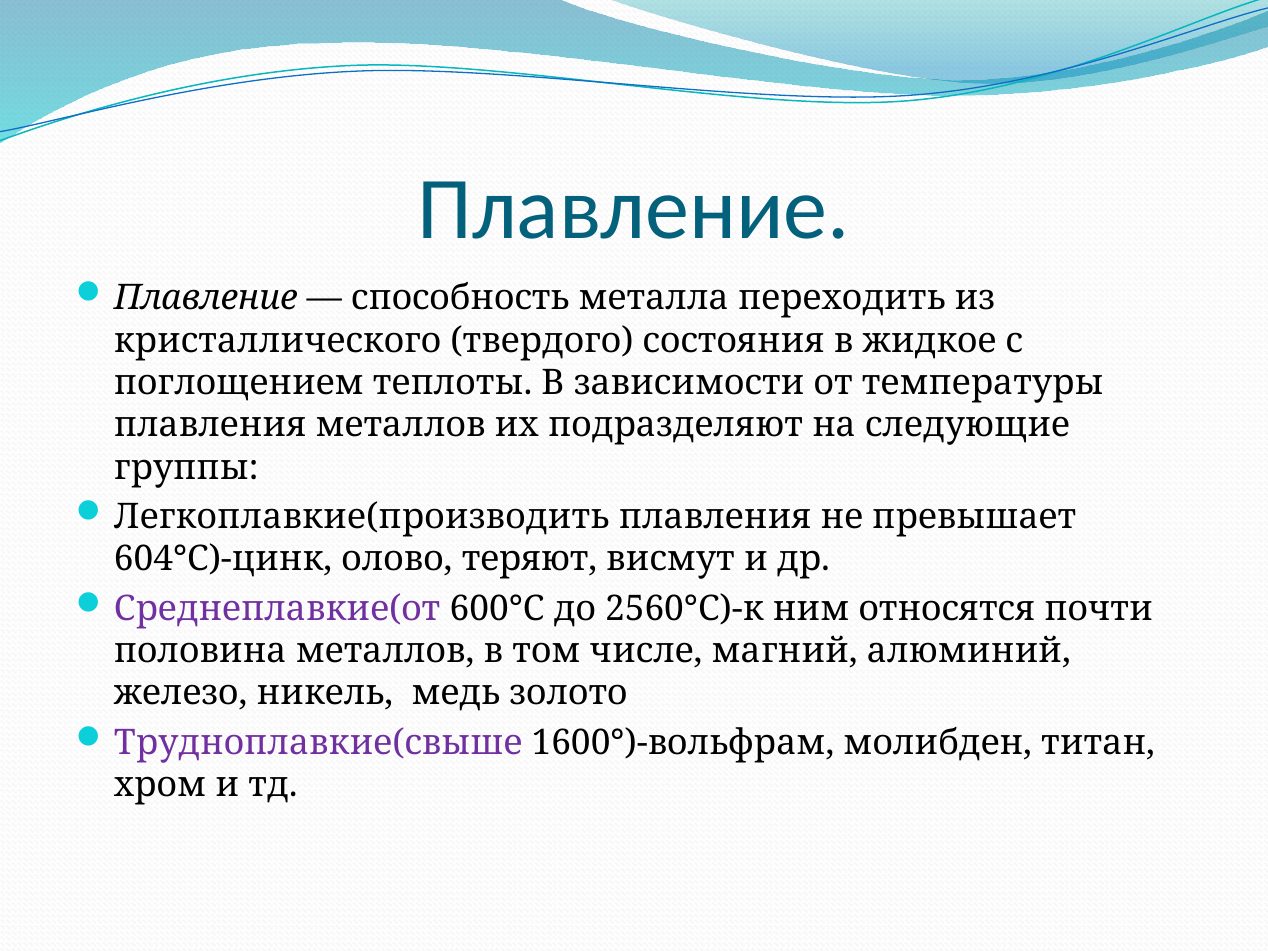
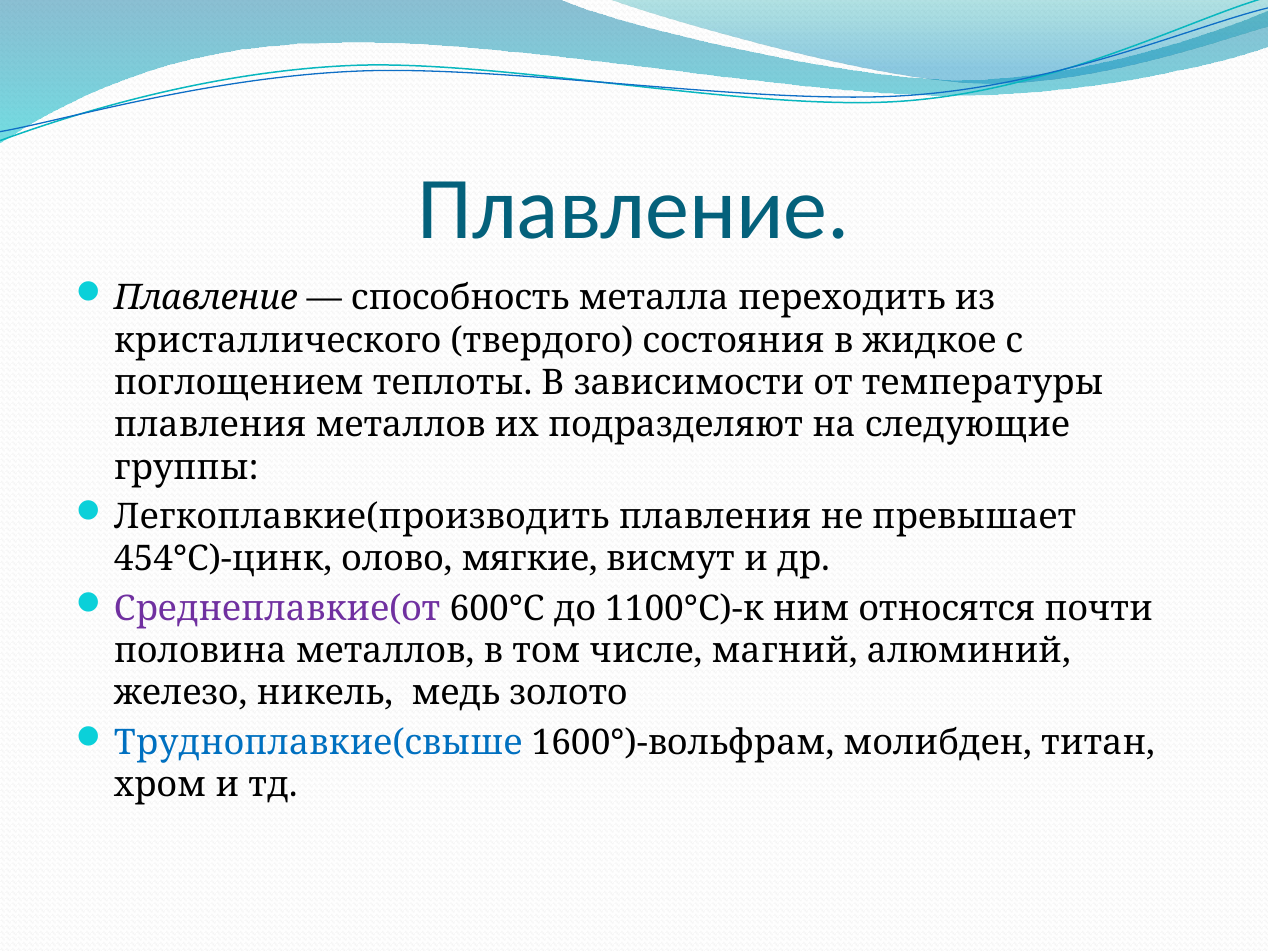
604°С)-цинк: 604°С)-цинк -> 454°С)-цинк
теряют: теряют -> мягкие
2560°С)-к: 2560°С)-к -> 1100°С)-к
Трудноплавкие(свыше colour: purple -> blue
